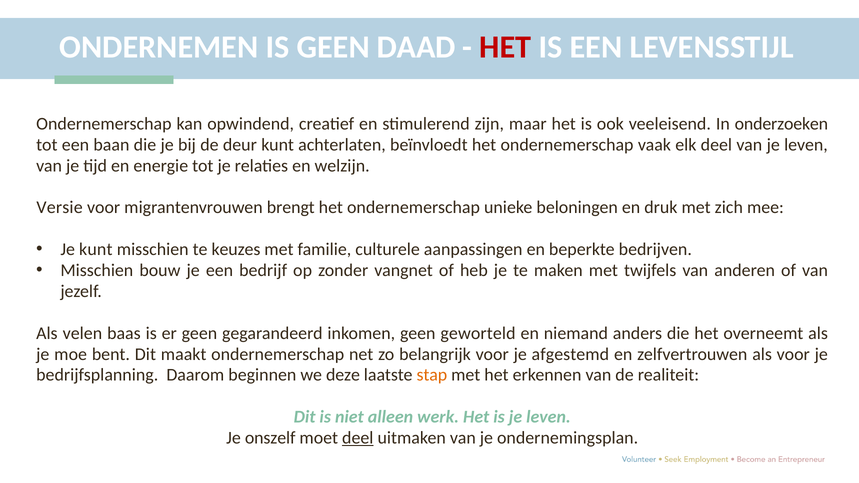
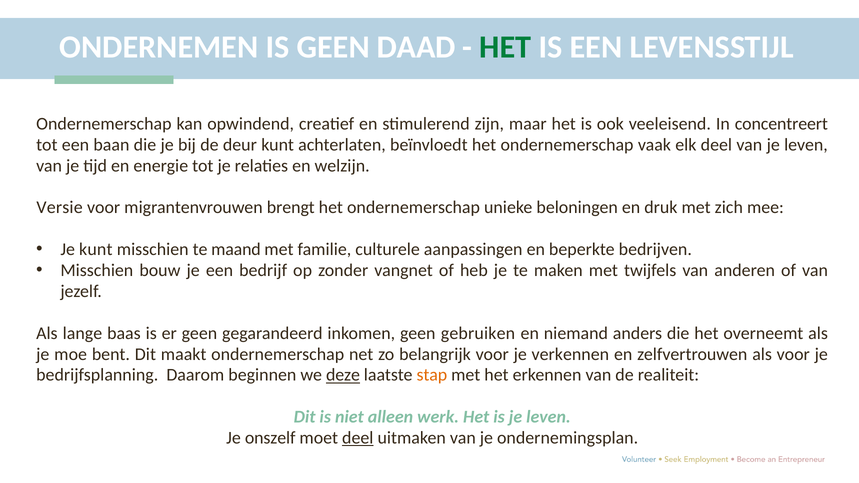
HET at (505, 47) colour: red -> green
onderzoeken: onderzoeken -> concentreert
keuzes: keuzes -> maand
velen: velen -> lange
geworteld: geworteld -> gebruiken
afgestemd: afgestemd -> verkennen
deze underline: none -> present
